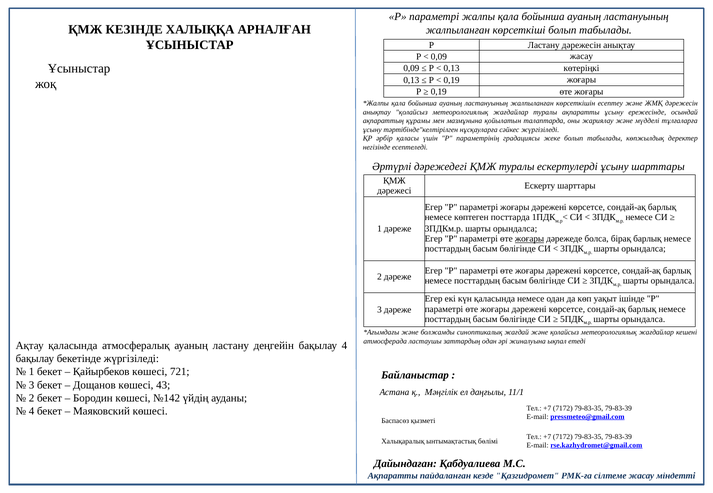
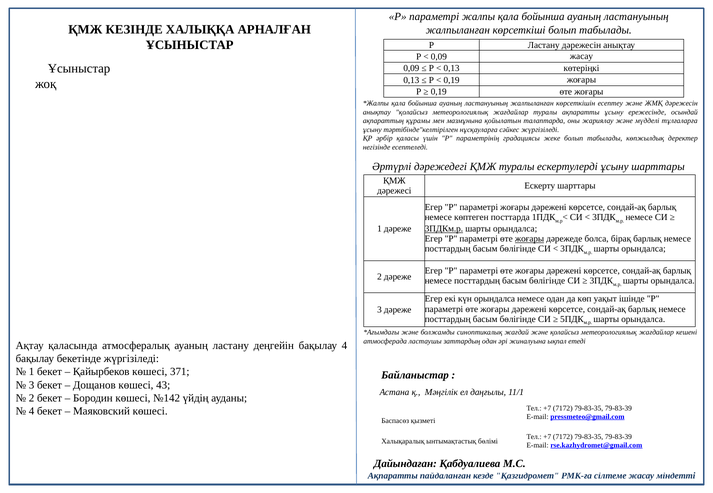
3ПДКм.р underline: none -> present
күн қаласында: қаласында -> орындалса
721: 721 -> 371
